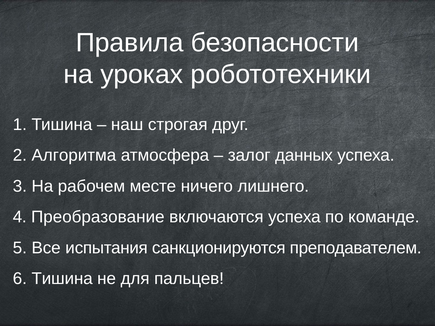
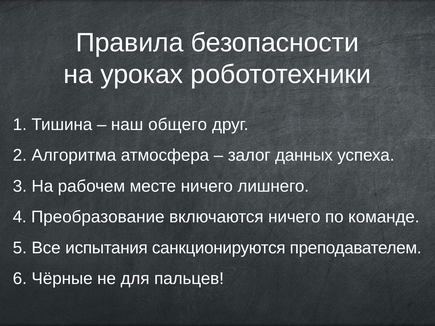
строгая: строгая -> общего
включаются успеха: успеха -> ничего
6 Тишина: Тишина -> Чёрные
